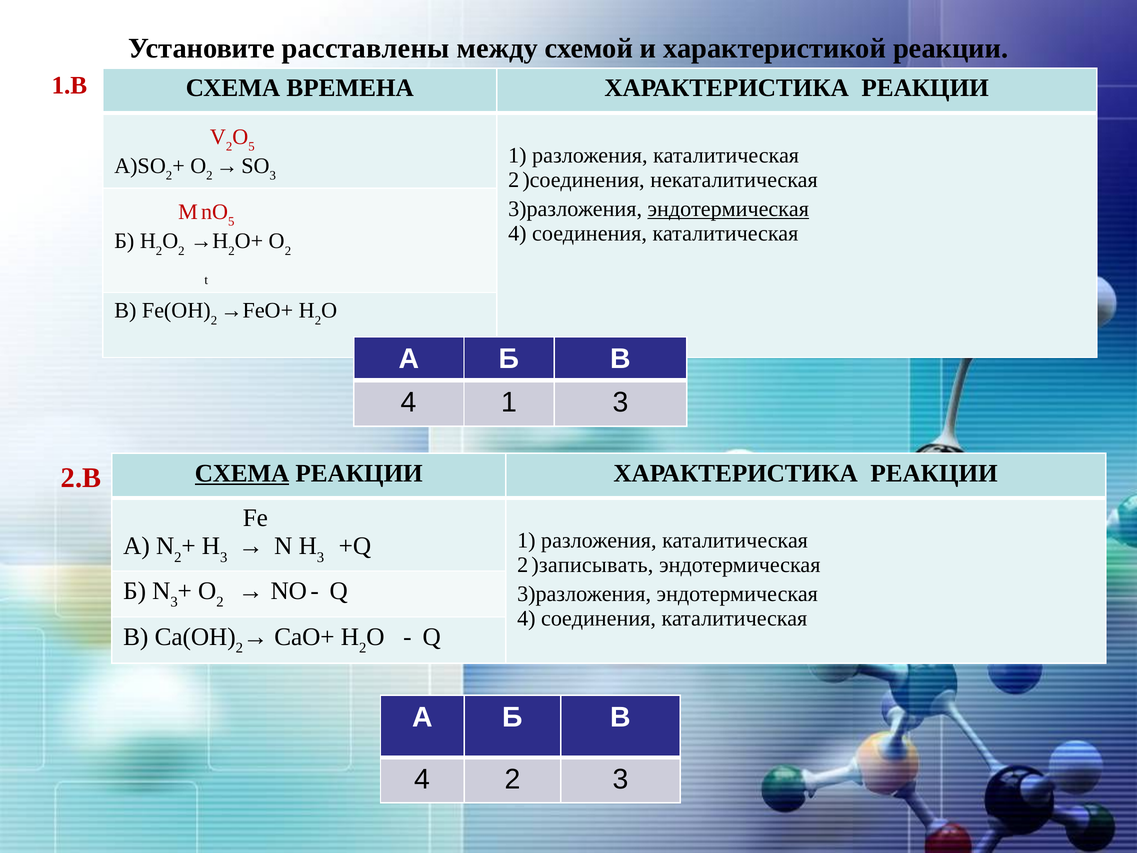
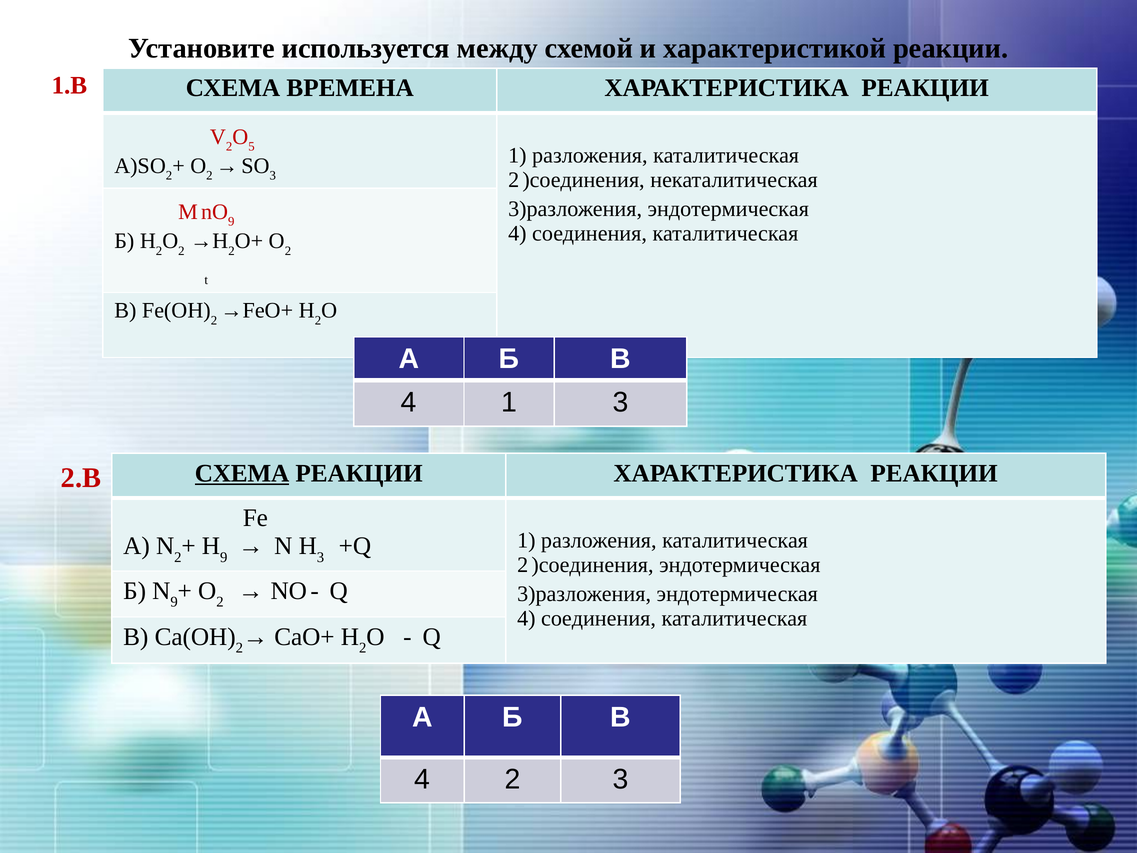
расставлены: расставлены -> используется
эндотермическая at (728, 209) underline: present -> none
5 at (231, 222): 5 -> 9
3 at (224, 557): 3 -> 9
)записывать: )записывать -> )cоединения
N 3: 3 -> 9
